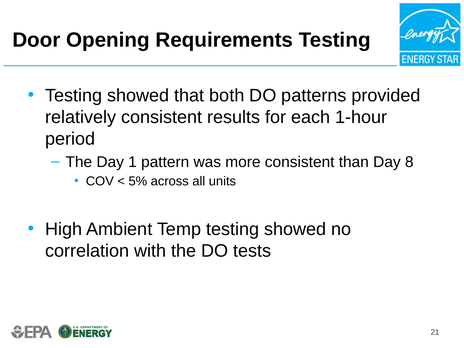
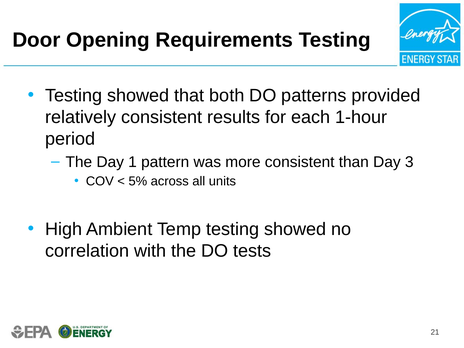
8: 8 -> 3
